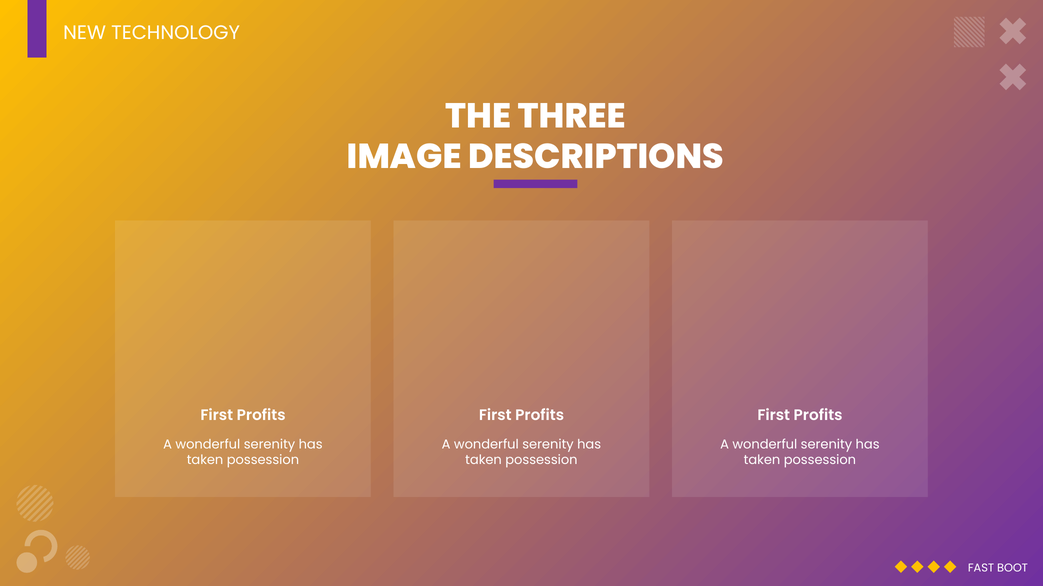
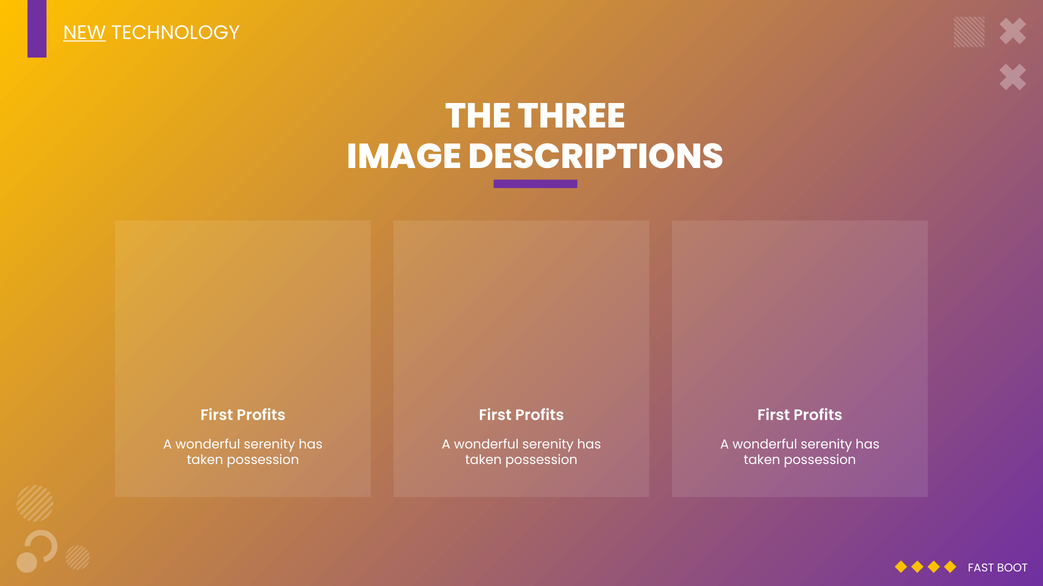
NEW underline: none -> present
